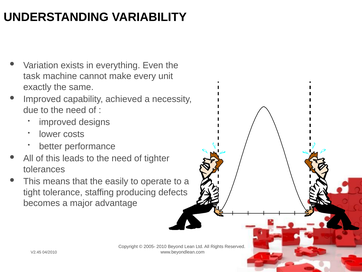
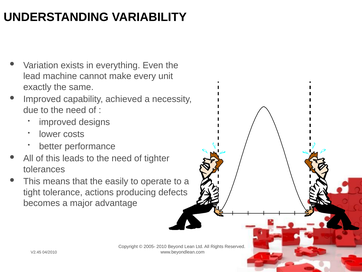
task: task -> lead
staffing: staffing -> actions
